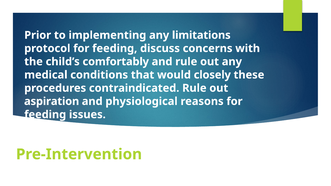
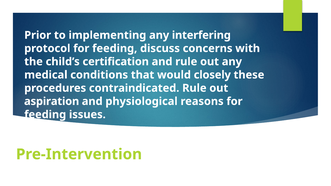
limitations: limitations -> interfering
comfortably: comfortably -> certification
